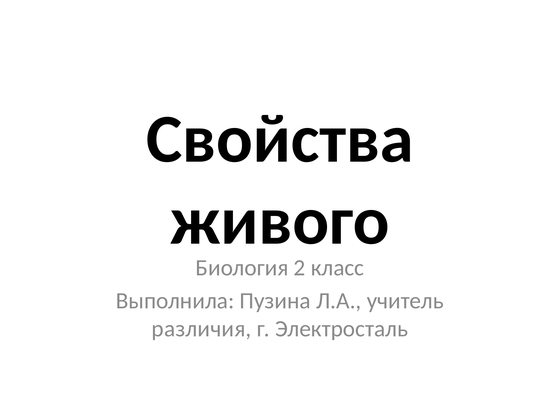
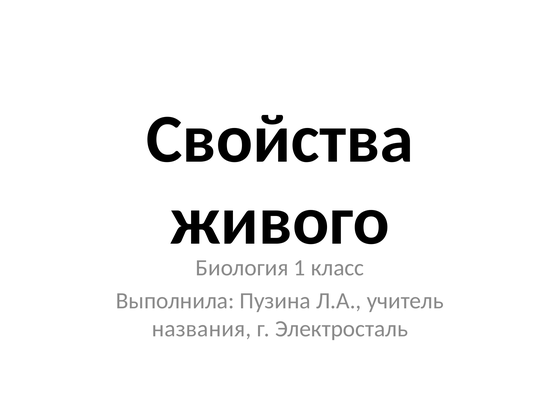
2: 2 -> 1
различия: различия -> названия
